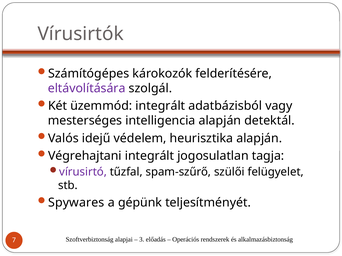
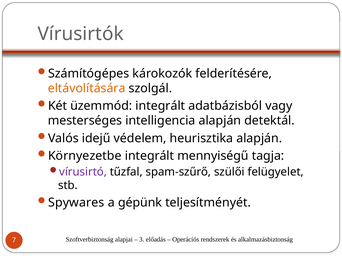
eltávolítására colour: purple -> orange
Végrehajtani: Végrehajtani -> Környezetbe
jogosulatlan: jogosulatlan -> mennyiségű
